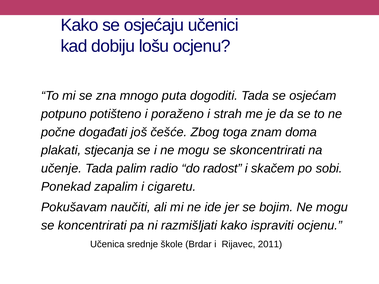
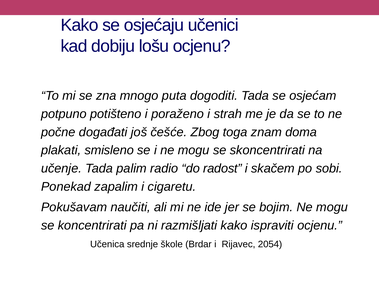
stjecanja: stjecanja -> smisleno
2011: 2011 -> 2054
